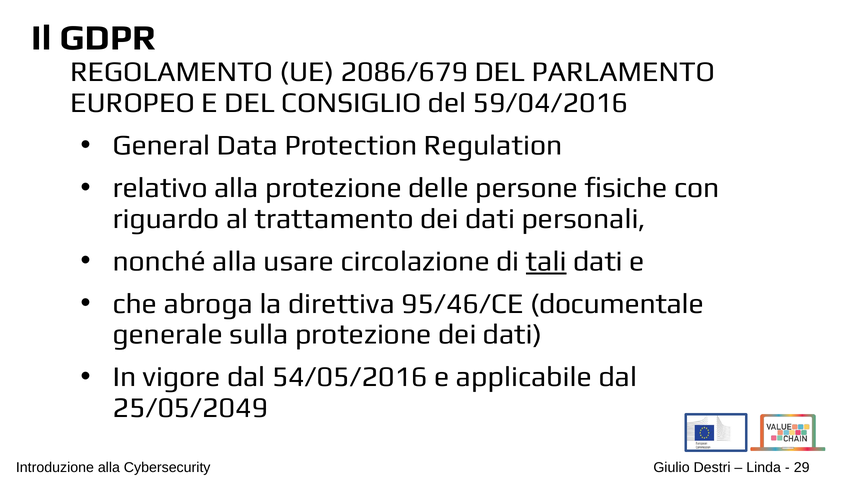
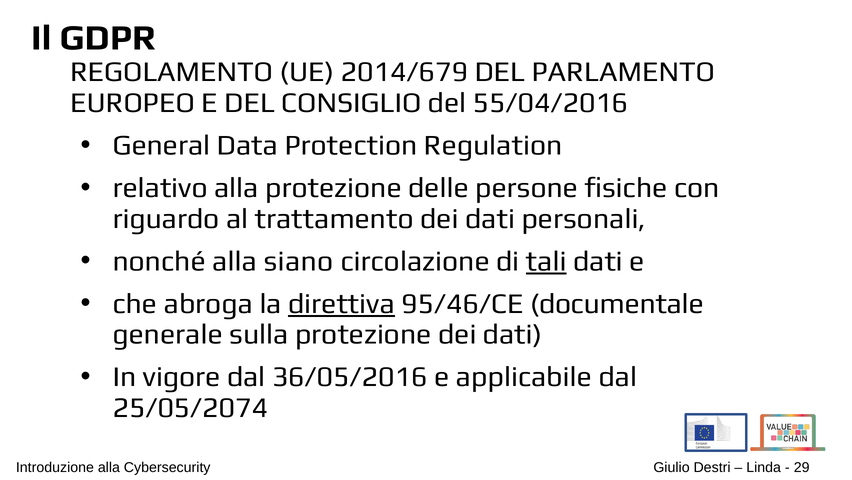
2086/679: 2086/679 -> 2014/679
59/04/2016: 59/04/2016 -> 55/04/2016
usare: usare -> siano
direttiva underline: none -> present
54/05/2016: 54/05/2016 -> 36/05/2016
25/05/2049: 25/05/2049 -> 25/05/2074
